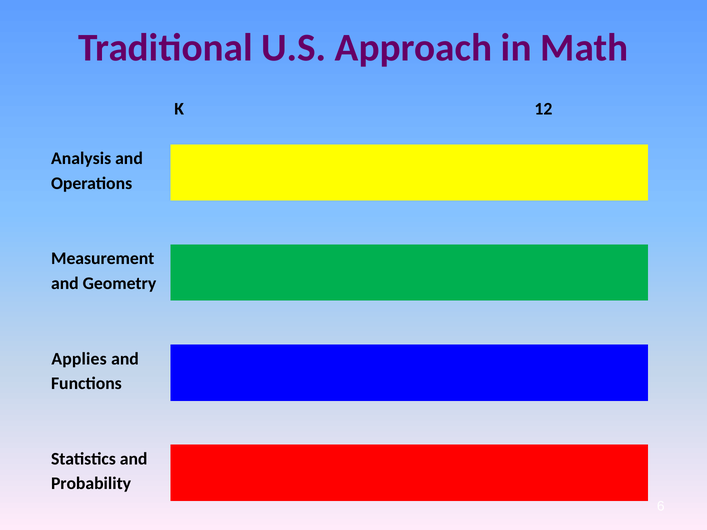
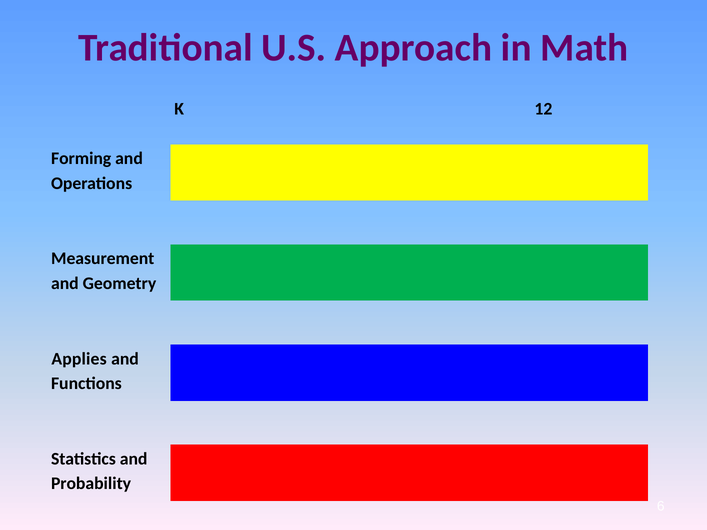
Analysis: Analysis -> Forming
